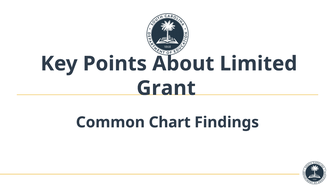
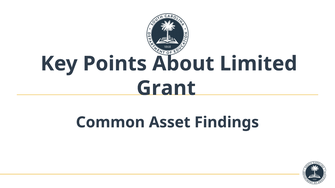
Chart: Chart -> Asset
